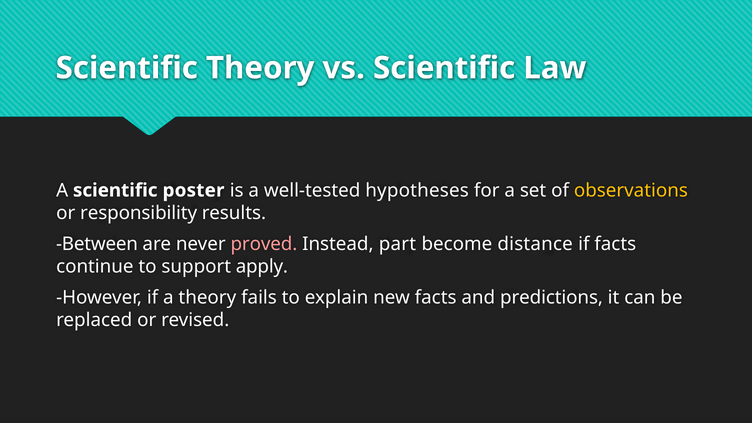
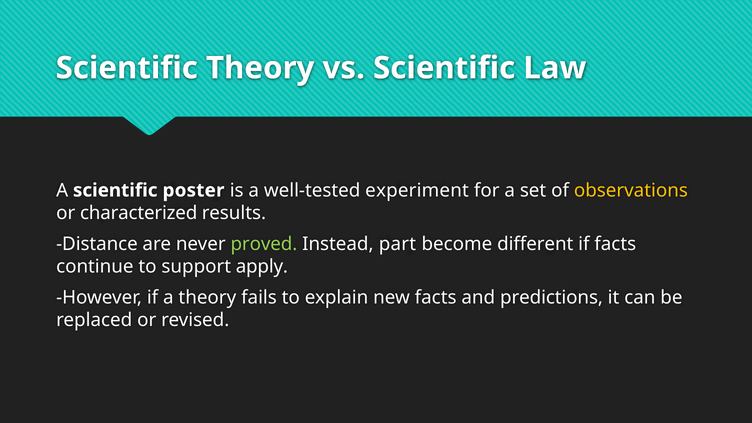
hypotheses: hypotheses -> experiment
responsibility: responsibility -> characterized
Between: Between -> Distance
proved colour: pink -> light green
distance: distance -> different
